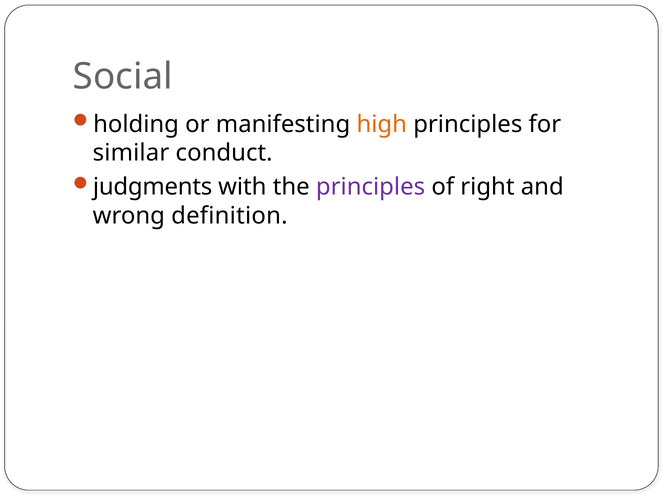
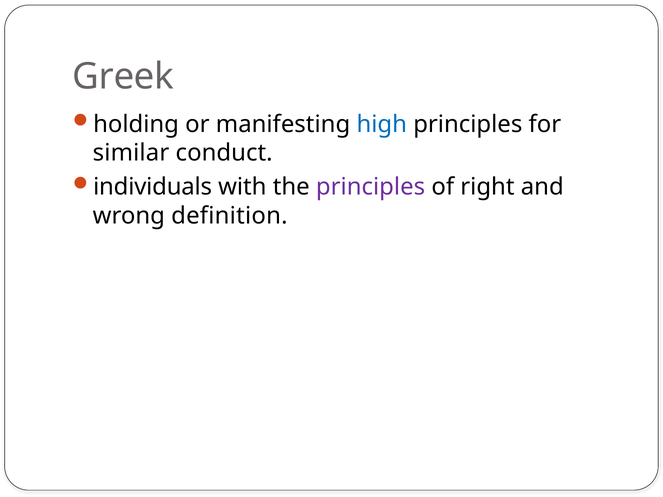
Social: Social -> Greek
high colour: orange -> blue
judgments: judgments -> individuals
